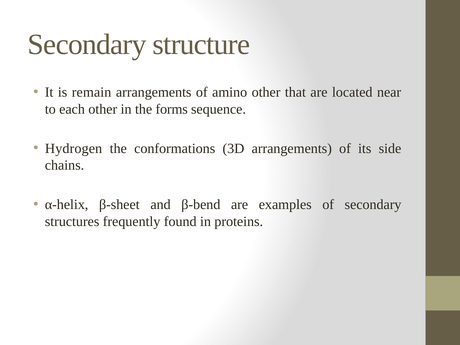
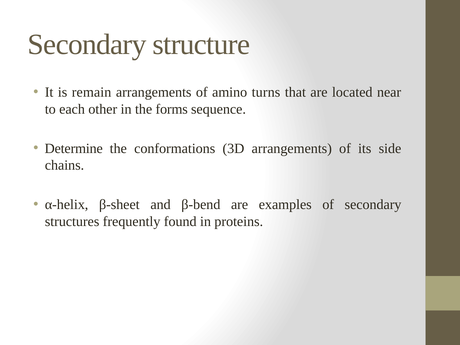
amino other: other -> turns
Hydrogen: Hydrogen -> Determine
